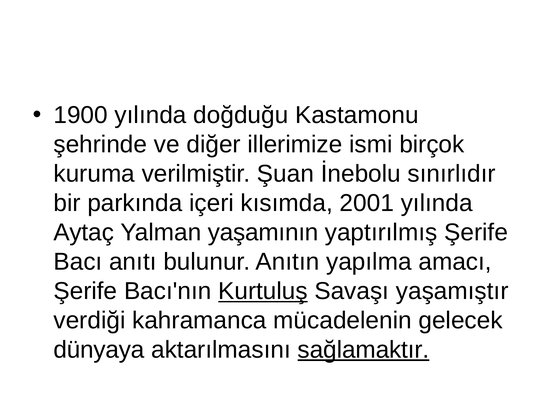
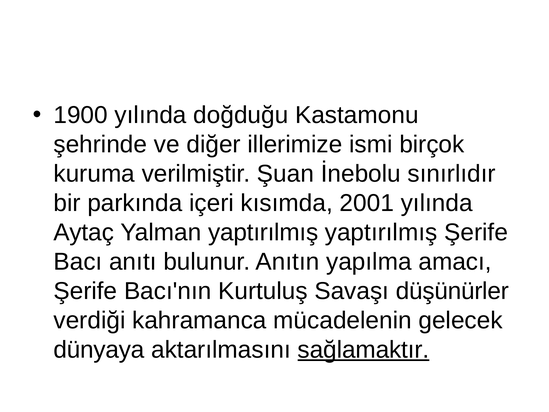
Yalman yaşamının: yaşamının -> yaptırılmış
Kurtuluş underline: present -> none
yaşamıştır: yaşamıştır -> düşünürler
